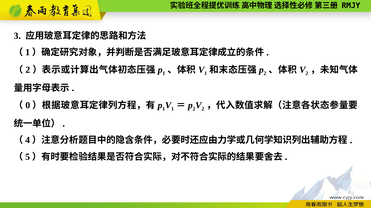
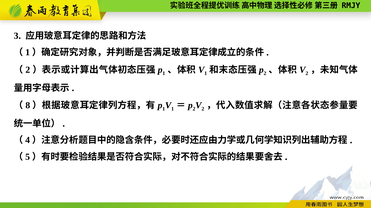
0: 0 -> 8
